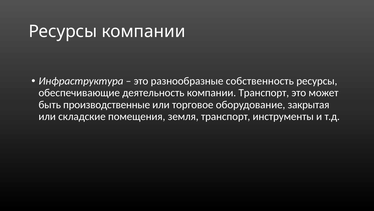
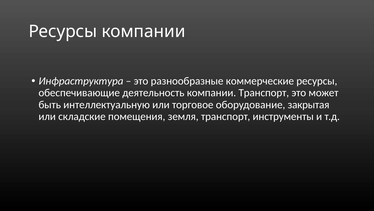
собственность: собственность -> коммерческие
производственные: производственные -> интеллектуальную
